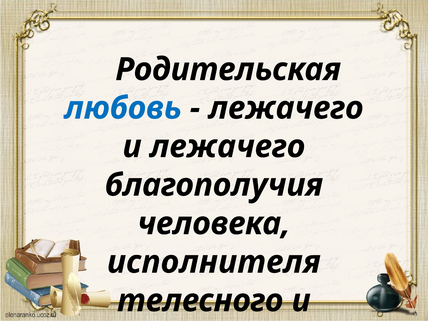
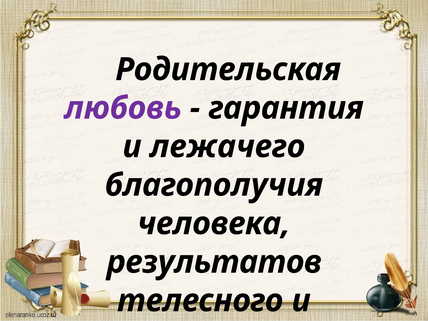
любовь colour: blue -> purple
лежачего at (286, 108): лежачего -> гарантия
исполнителя: исполнителя -> результатов
